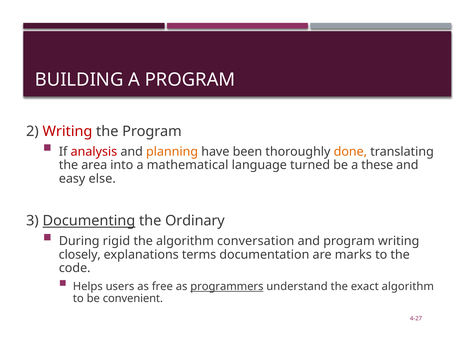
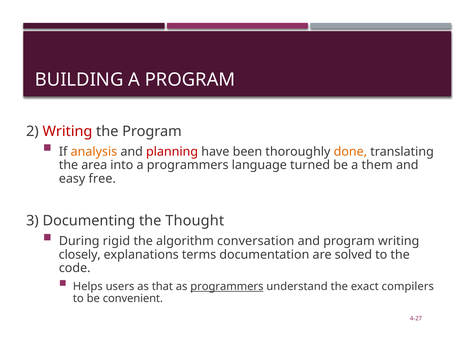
analysis colour: red -> orange
planning colour: orange -> red
a mathematical: mathematical -> programmers
these: these -> them
else: else -> free
Documenting underline: present -> none
Ordinary: Ordinary -> Thought
marks: marks -> solved
free: free -> that
exact algorithm: algorithm -> compilers
